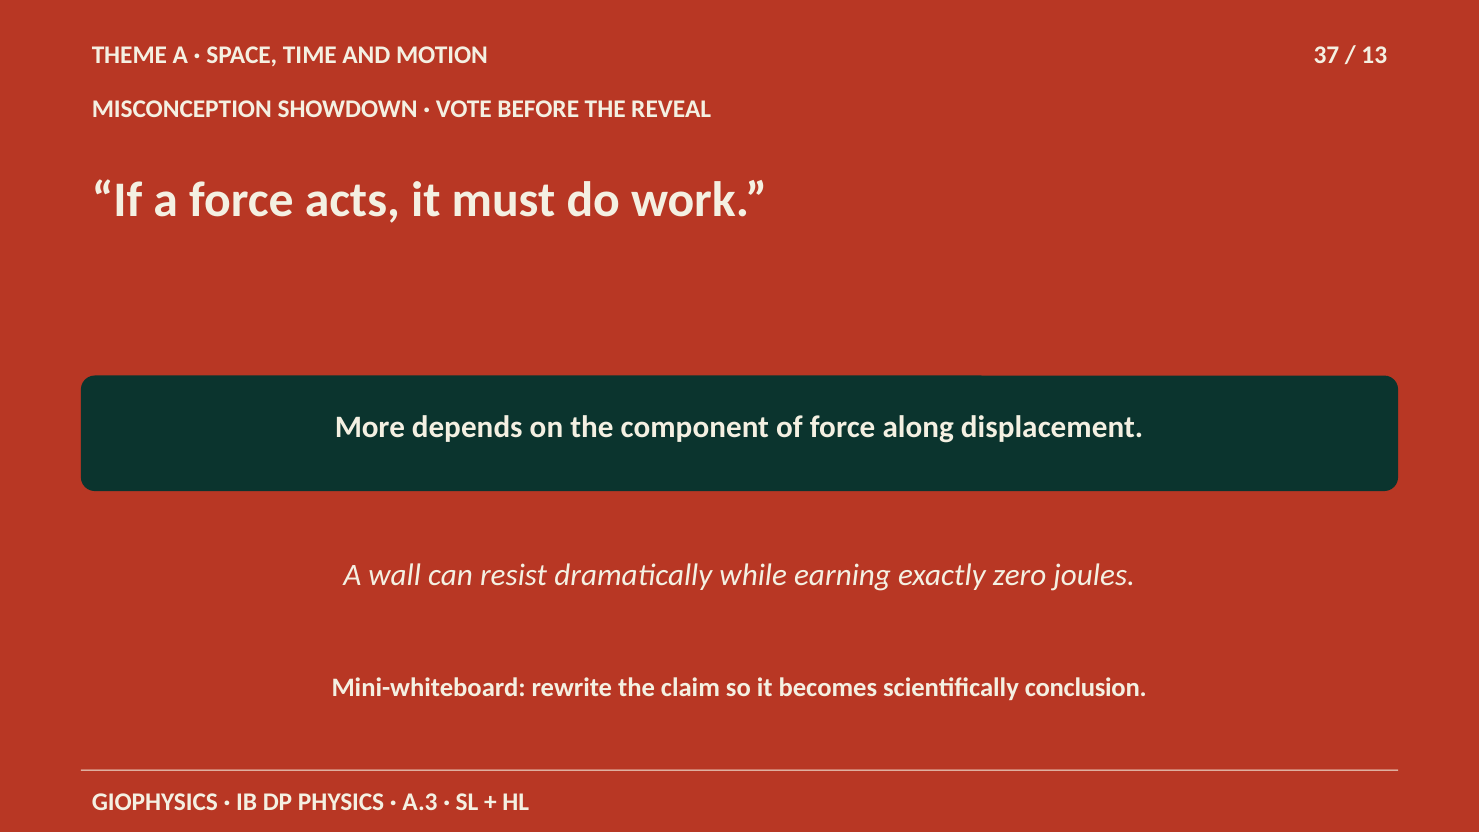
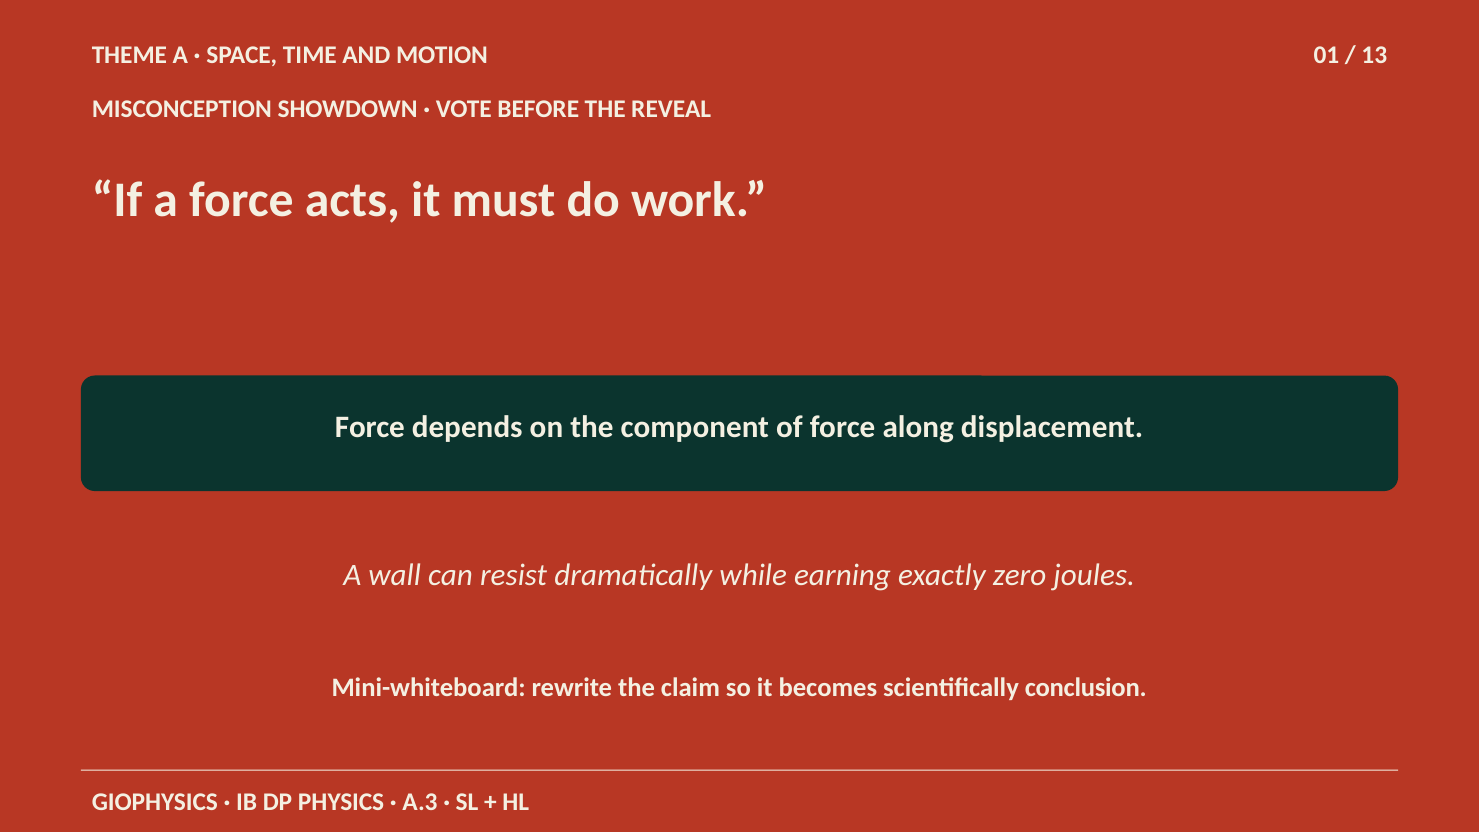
37: 37 -> 01
More at (370, 427): More -> Force
